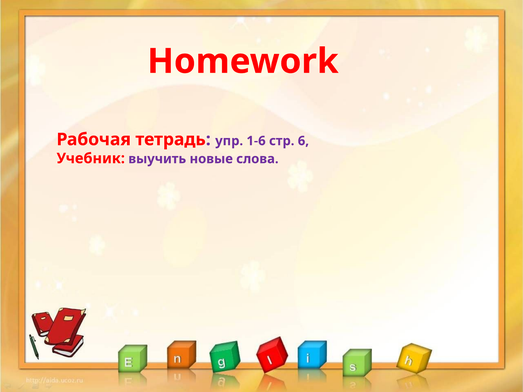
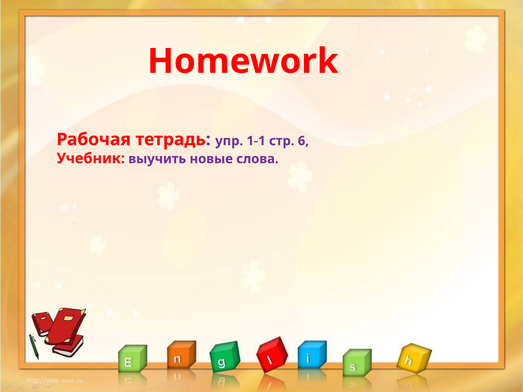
1-6: 1-6 -> 1-1
